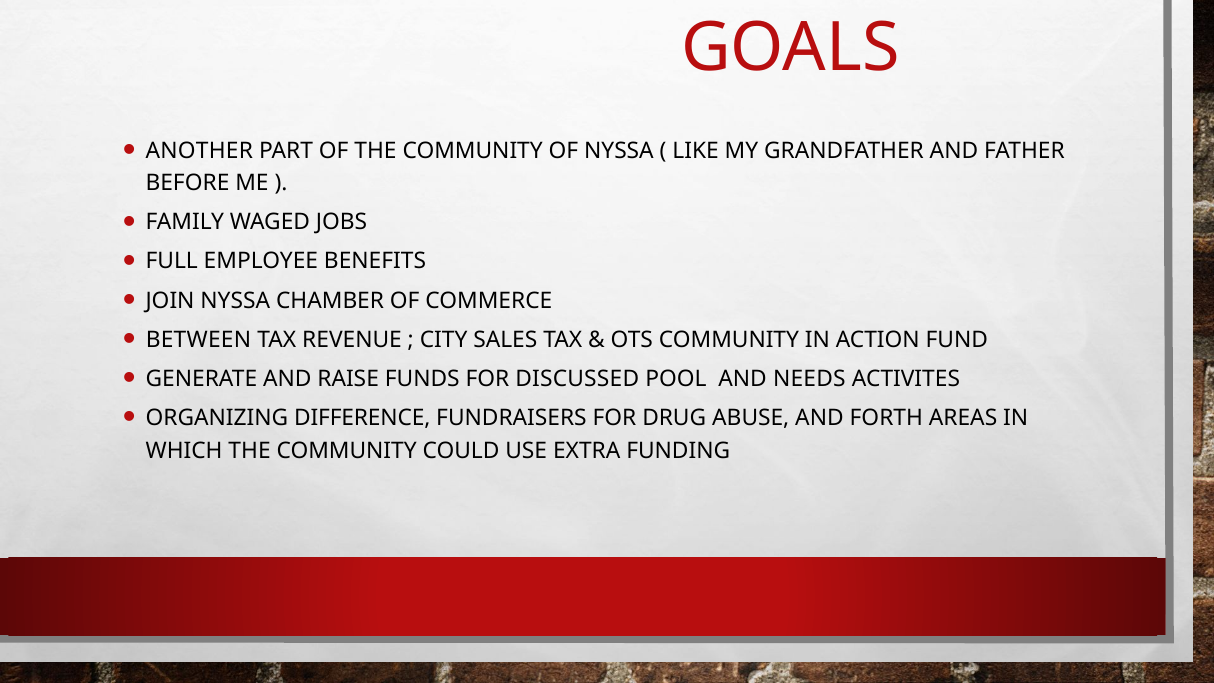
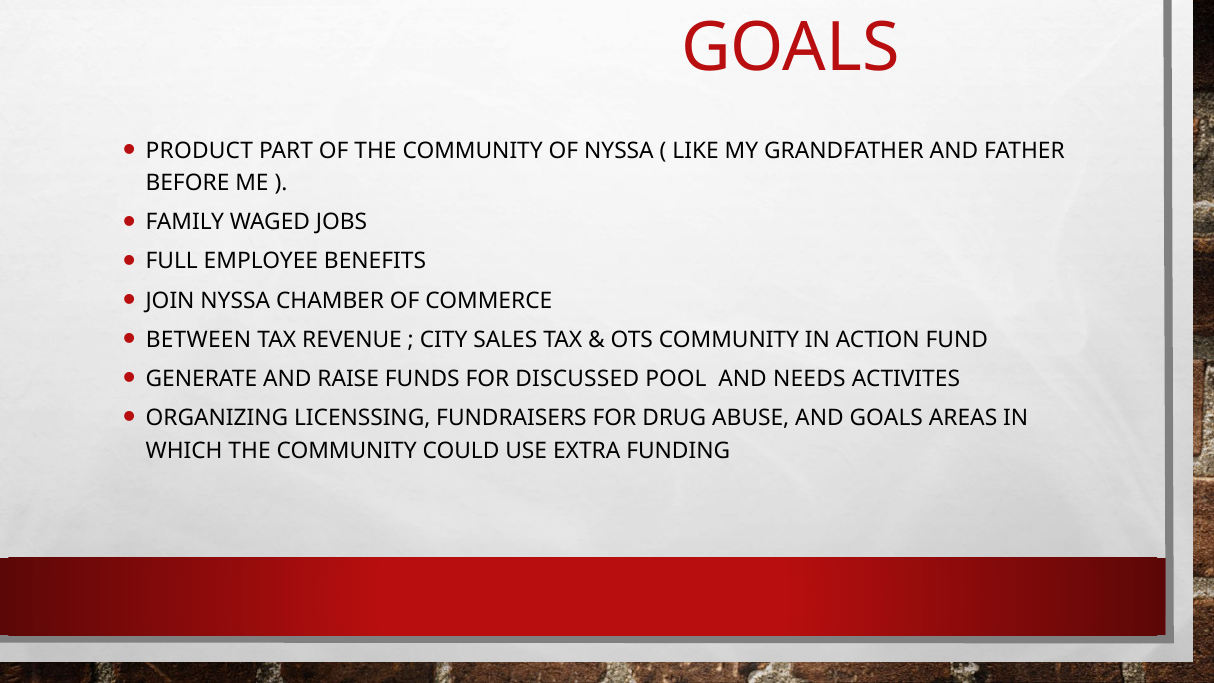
ANOTHER: ANOTHER -> PRODUCT
DIFFERENCE: DIFFERENCE -> LICENSSING
AND FORTH: FORTH -> GOALS
